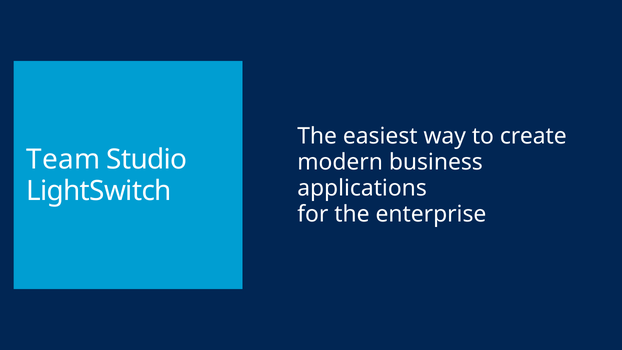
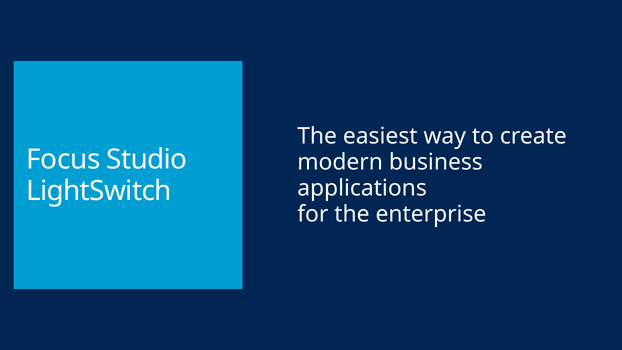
Team: Team -> Focus
